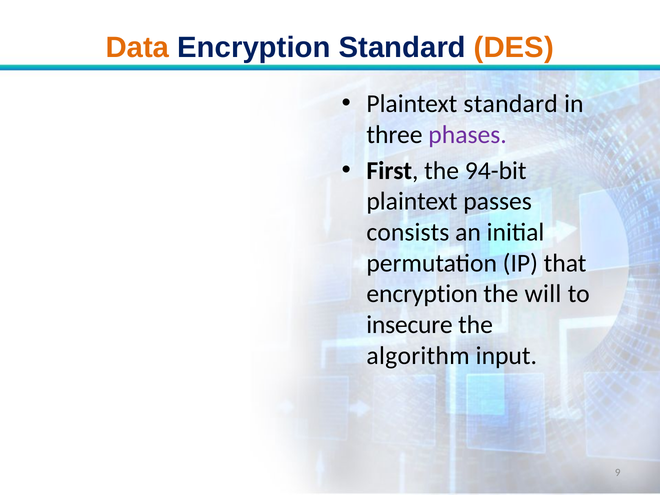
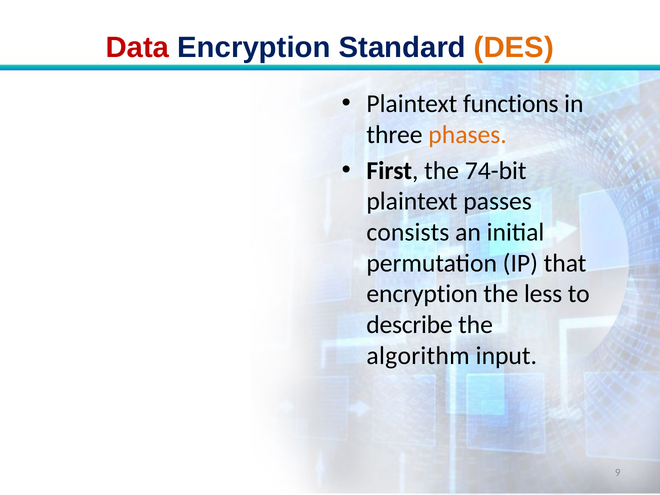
Data colour: orange -> red
Plaintext standard: standard -> functions
phases colour: purple -> orange
94-bit: 94-bit -> 74-bit
will: will -> less
insecure: insecure -> describe
